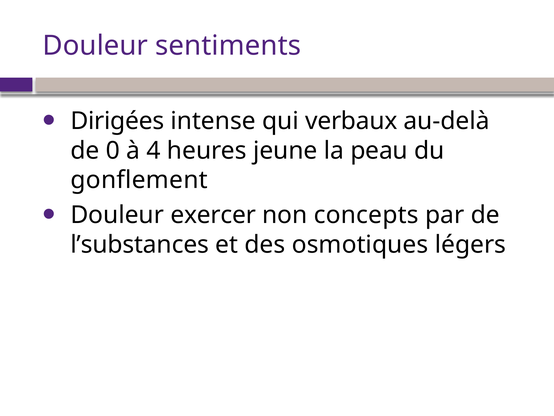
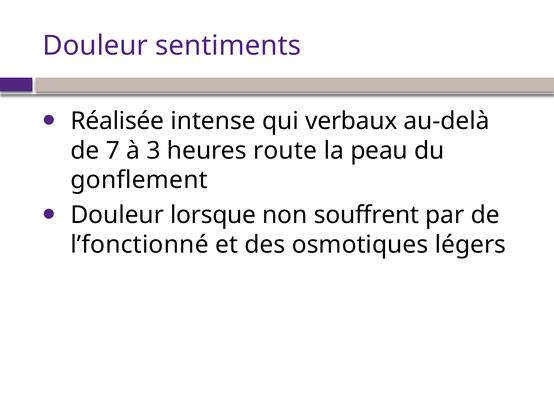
Dirigées: Dirigées -> Réalisée
0: 0 -> 7
4: 4 -> 3
jeune: jeune -> route
exercer: exercer -> lorsque
concepts: concepts -> souffrent
l’substances: l’substances -> l’fonctionné
